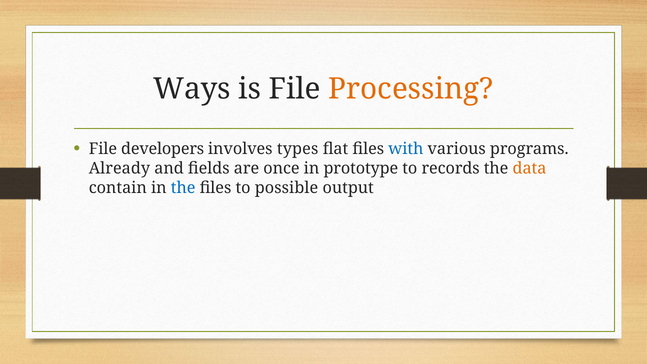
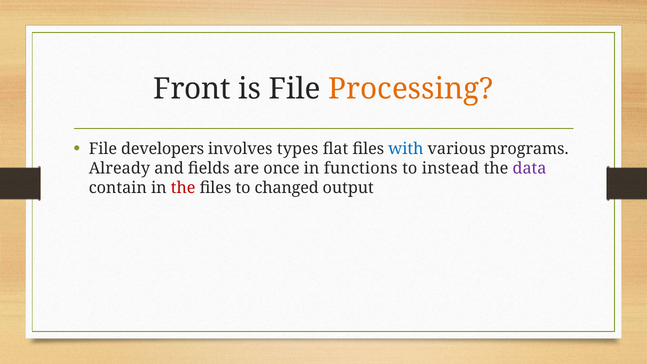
Ways: Ways -> Front
prototype: prototype -> functions
records: records -> instead
data colour: orange -> purple
the at (183, 188) colour: blue -> red
possible: possible -> changed
